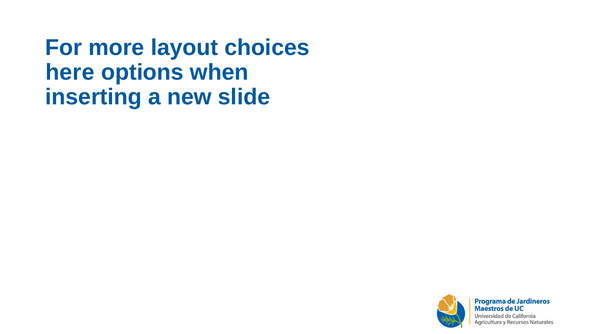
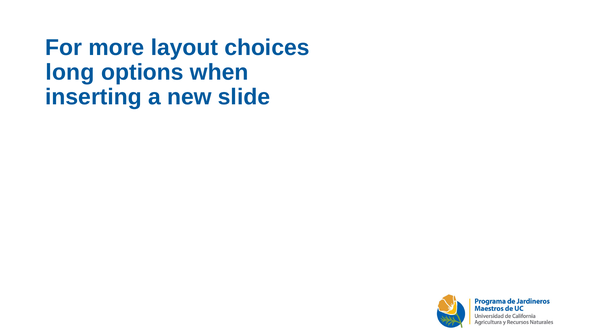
here: here -> long
